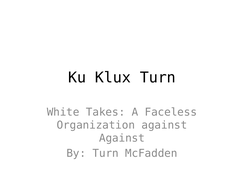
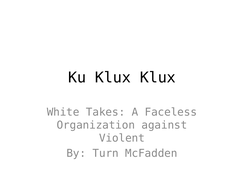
Klux Turn: Turn -> Klux
Against at (122, 138): Against -> Violent
